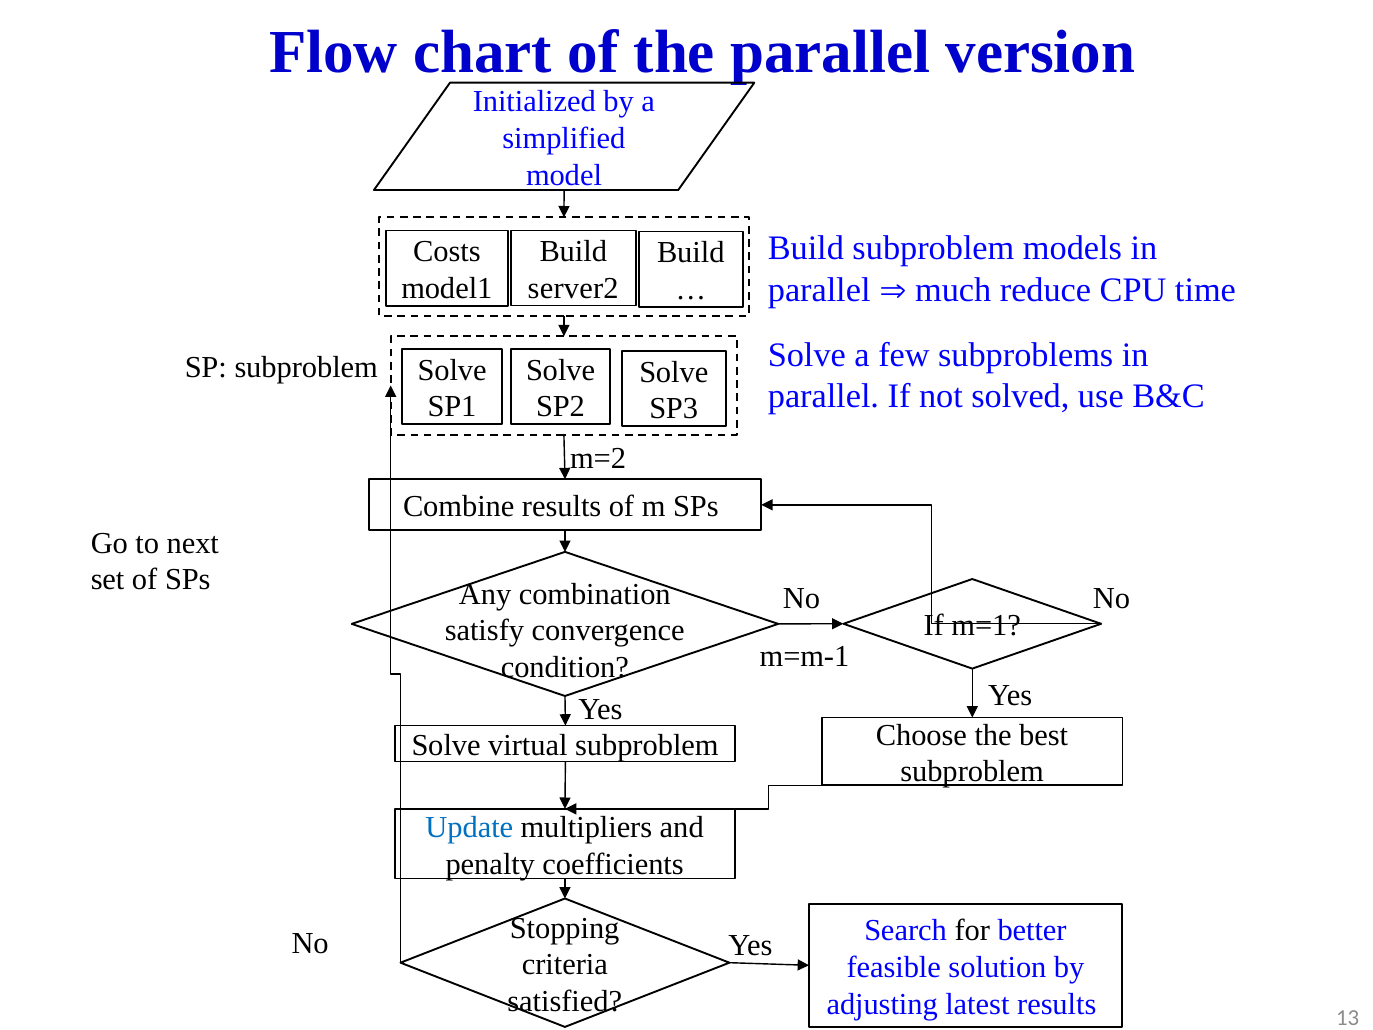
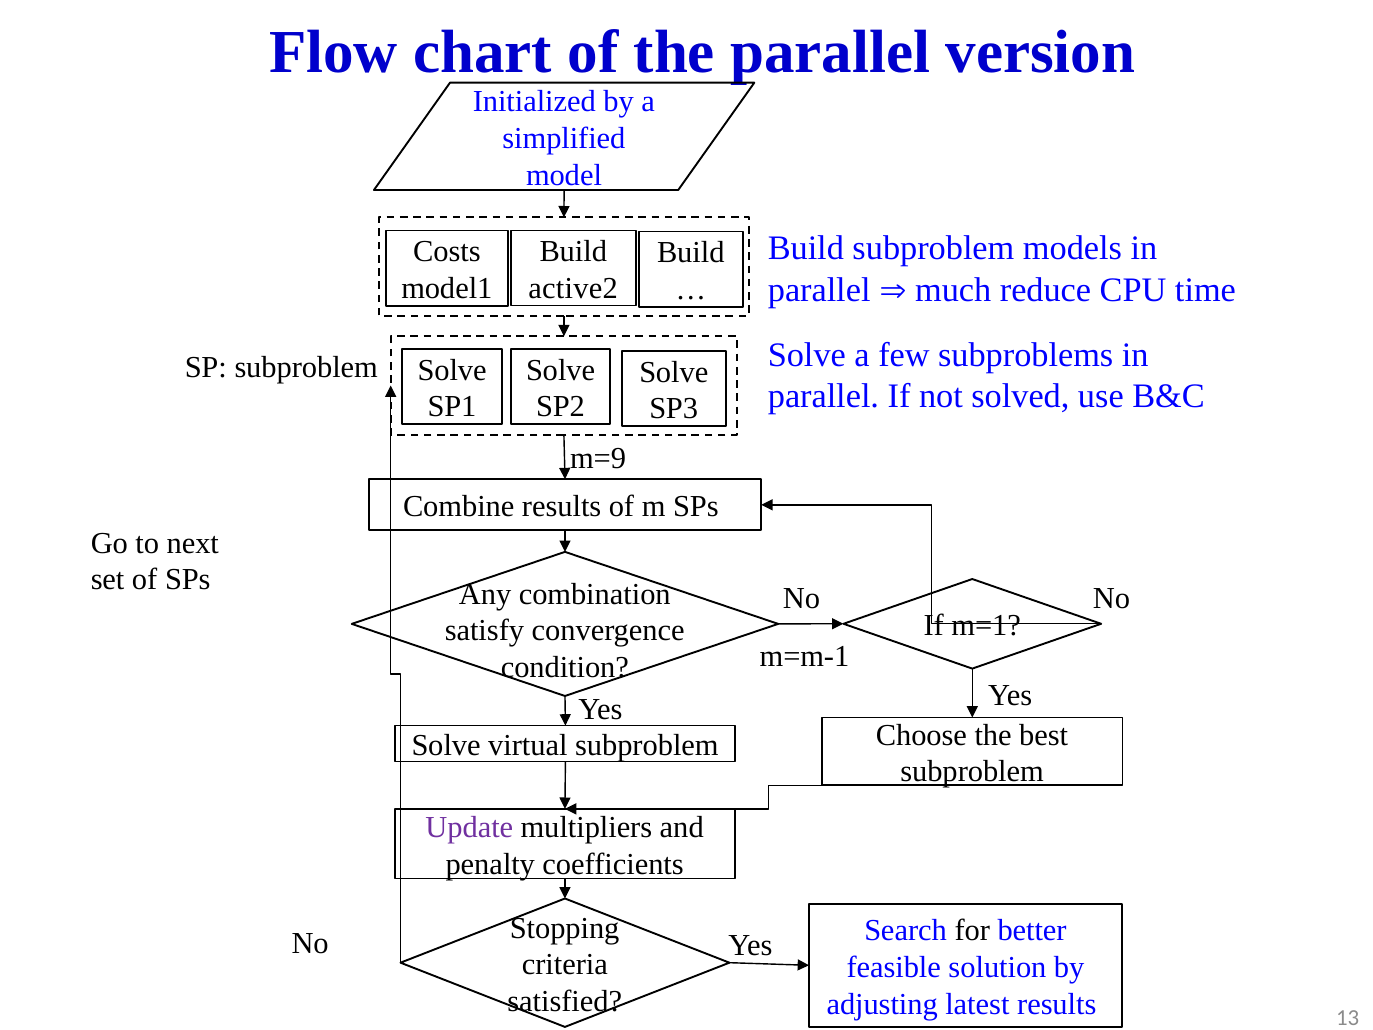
server2: server2 -> active2
m=2: m=2 -> m=9
Update colour: blue -> purple
